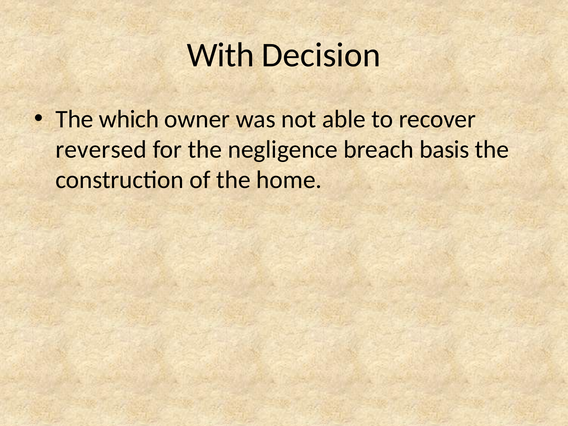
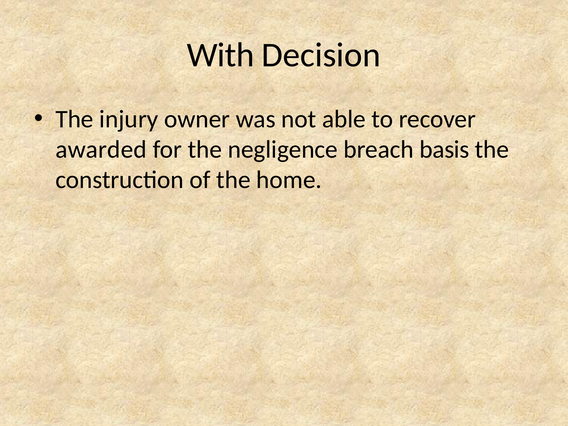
which: which -> injury
reversed: reversed -> awarded
